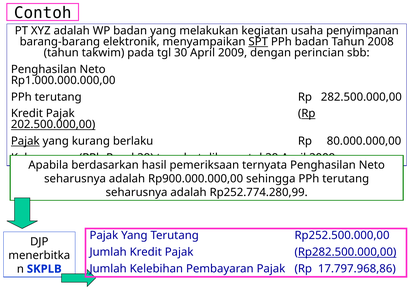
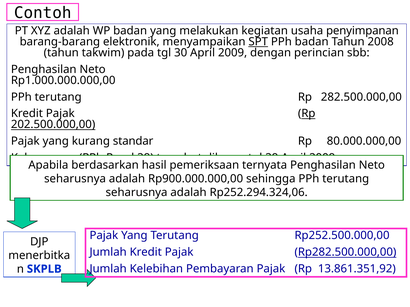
Pajak at (25, 141) underline: present -> none
berlaku: berlaku -> standar
Rp252.774.280,99: Rp252.774.280,99 -> Rp252.294.324,06
17.797.968,86: 17.797.968,86 -> 13.861.351,92
